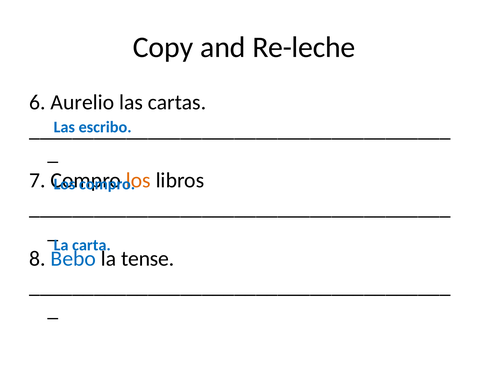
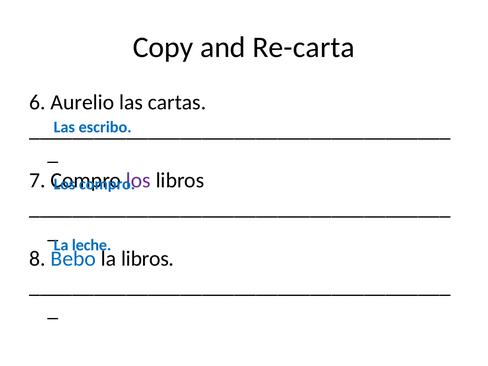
Re-leche: Re-leche -> Re-carta
los at (138, 180) colour: orange -> purple
carta: carta -> leche
la tense: tense -> libros
